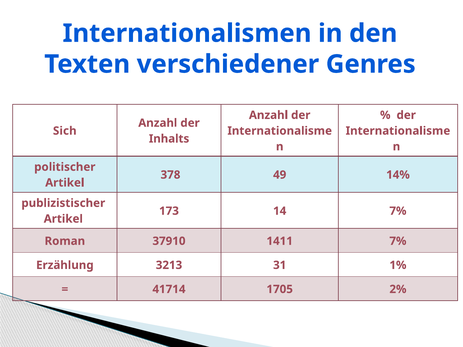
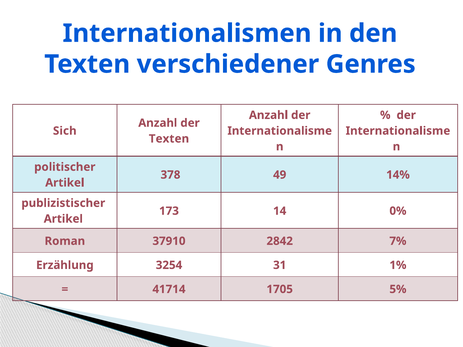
Inhalts at (169, 139): Inhalts -> Texten
14 7%: 7% -> 0%
1411: 1411 -> 2842
3213: 3213 -> 3254
2%: 2% -> 5%
